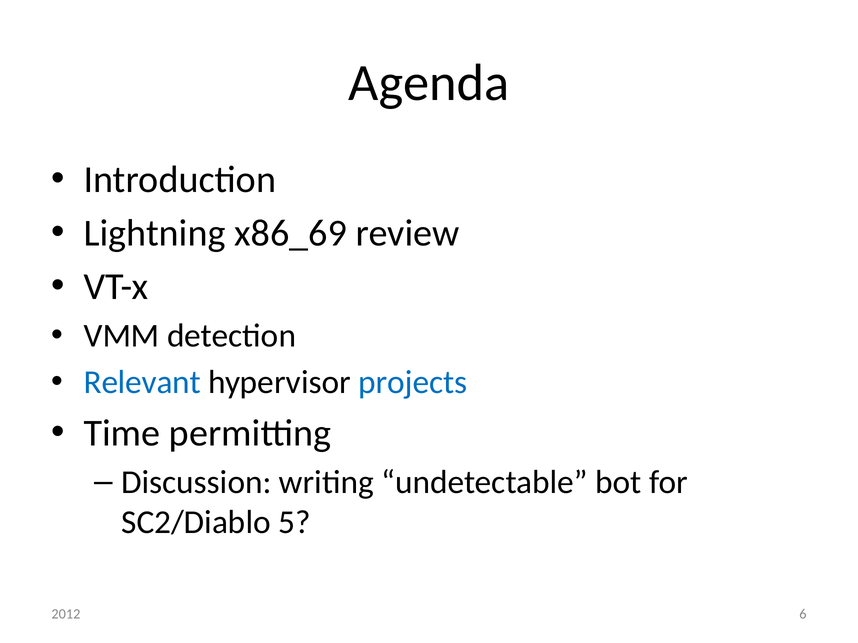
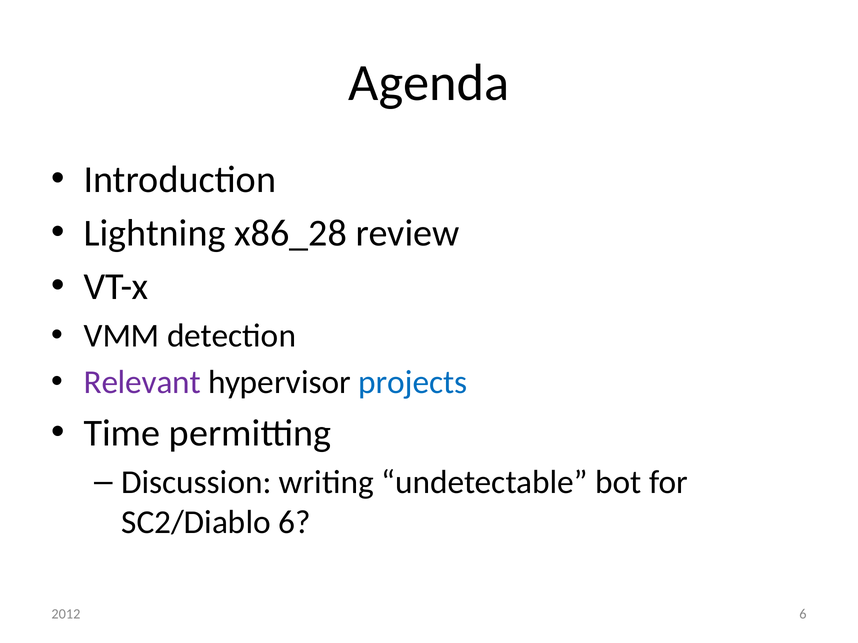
x86_69: x86_69 -> x86_28
Relevant colour: blue -> purple
SC2/Diablo 5: 5 -> 6
